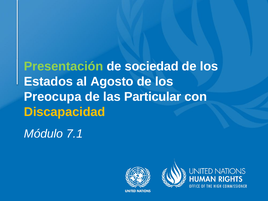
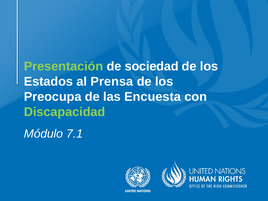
Agosto: Agosto -> Prensa
Particular: Particular -> Encuesta
Discapacidad colour: yellow -> light green
